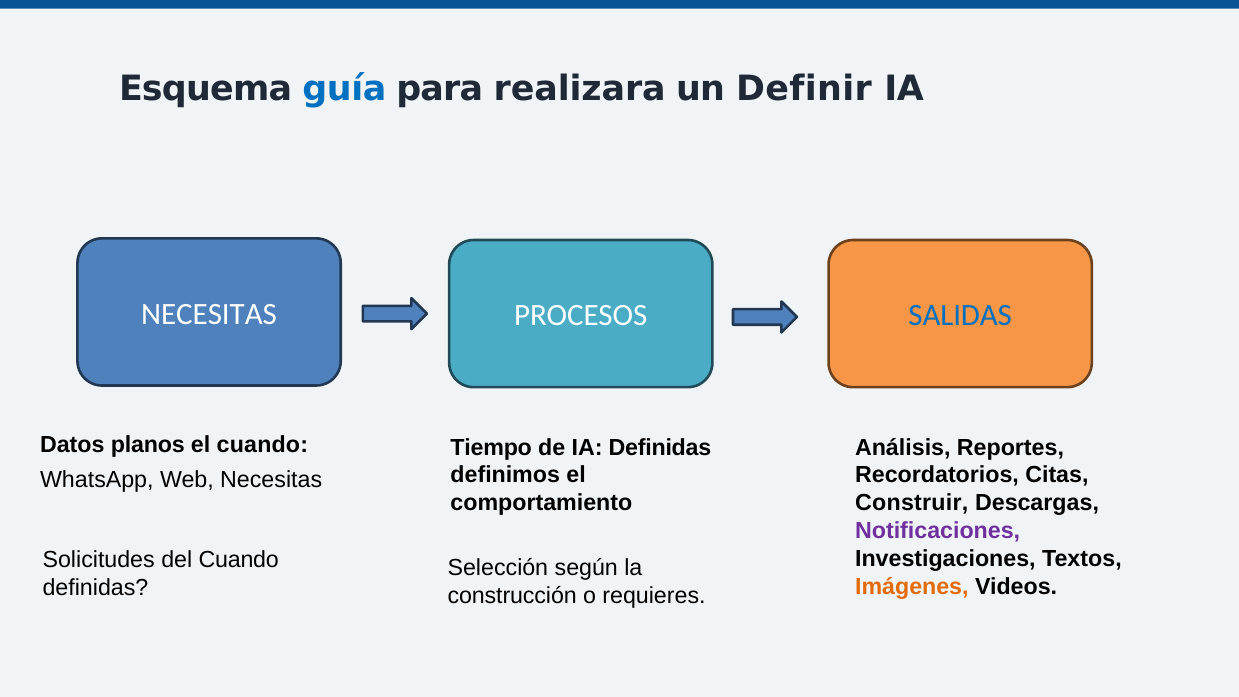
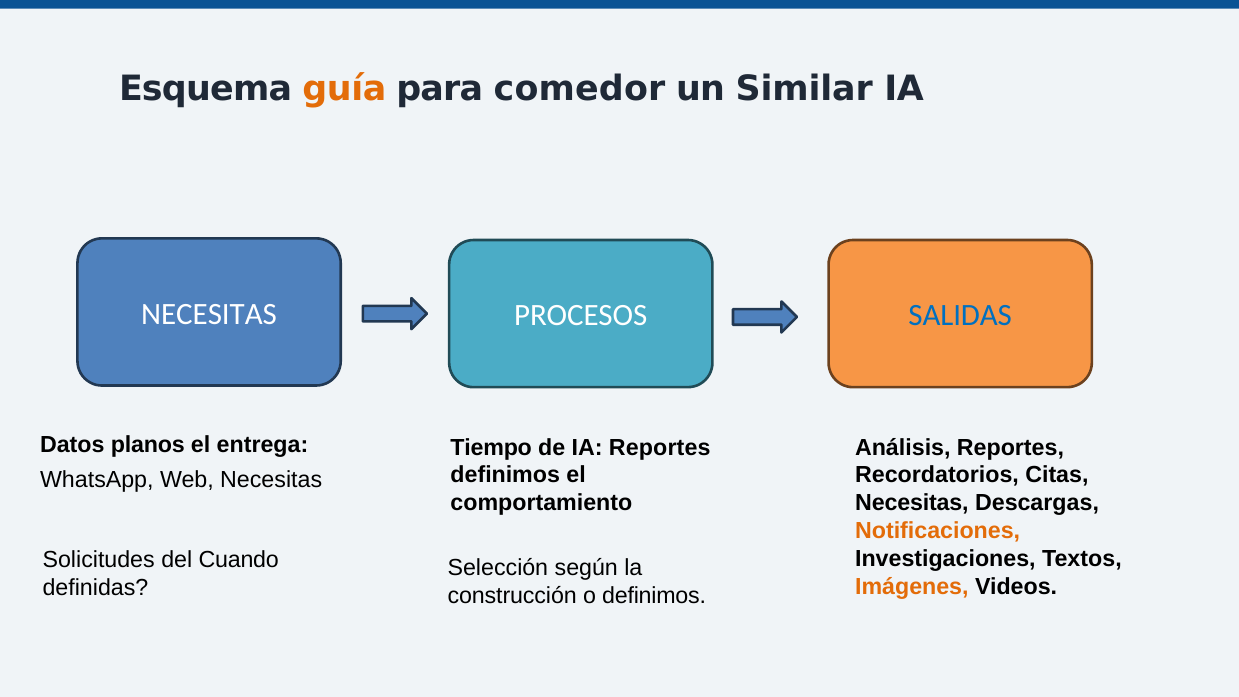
guía colour: blue -> orange
realizara: realizara -> comedor
Definir: Definir -> Similar
el cuando: cuando -> entrega
IA Definidas: Definidas -> Reportes
Construir at (912, 503): Construir -> Necesitas
Notificaciones colour: purple -> orange
o requieres: requieres -> definimos
